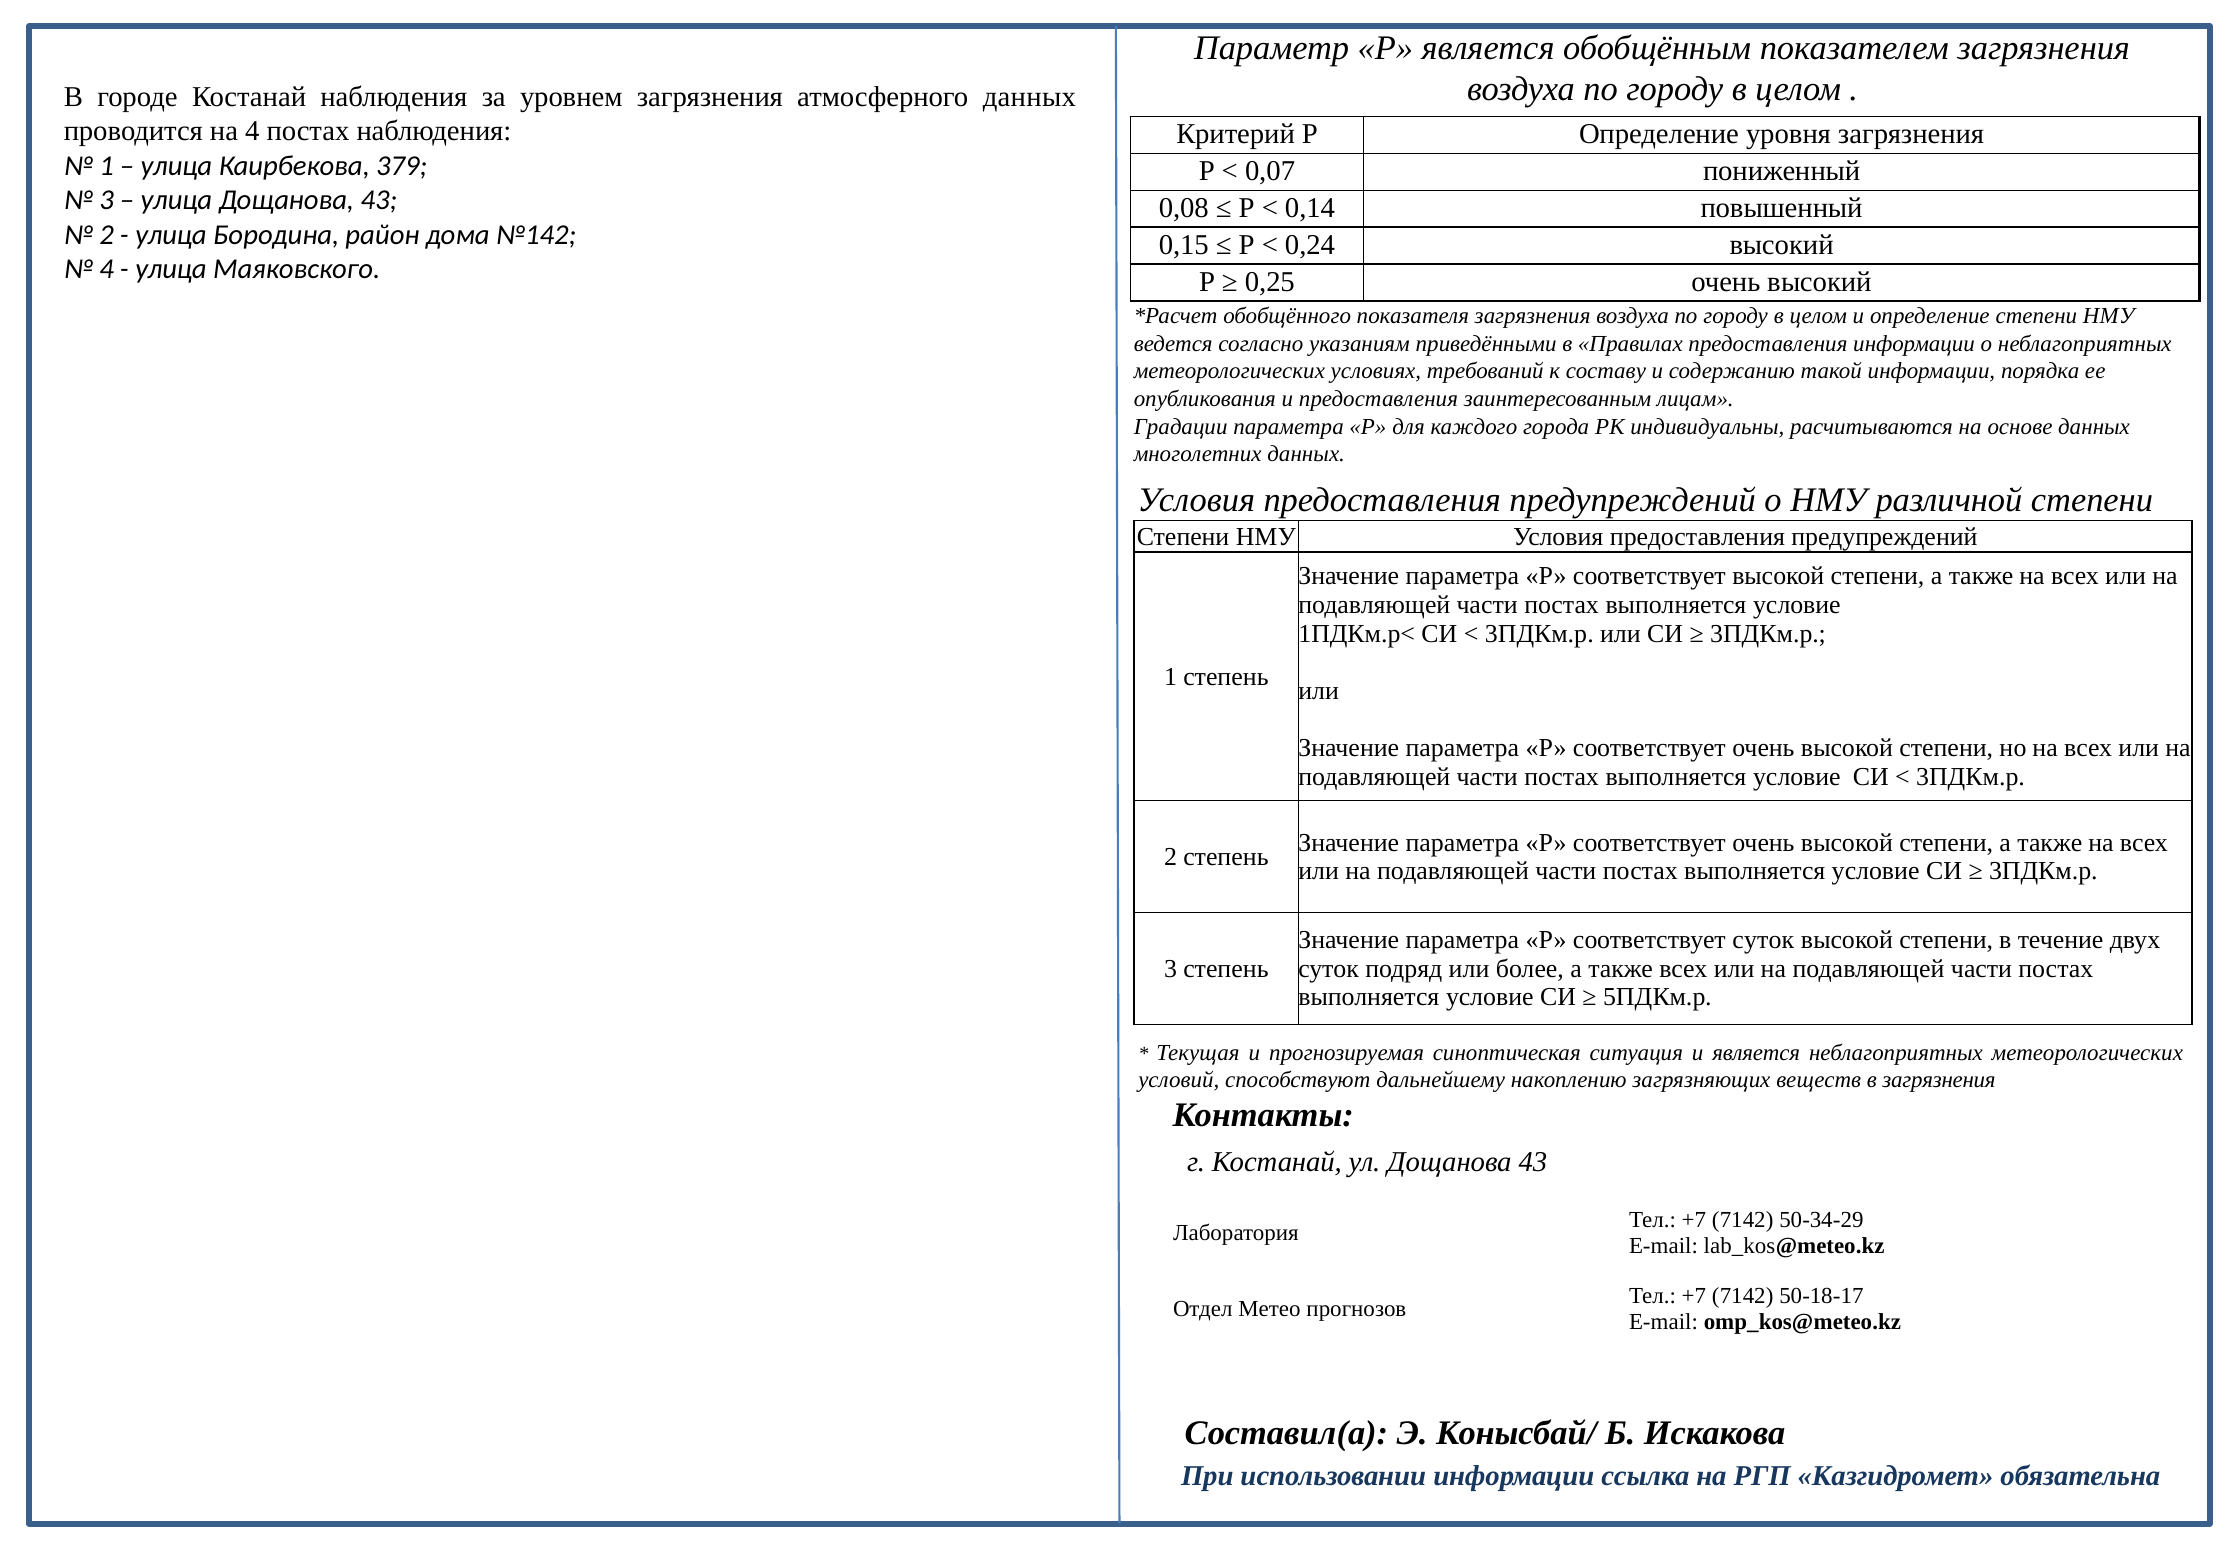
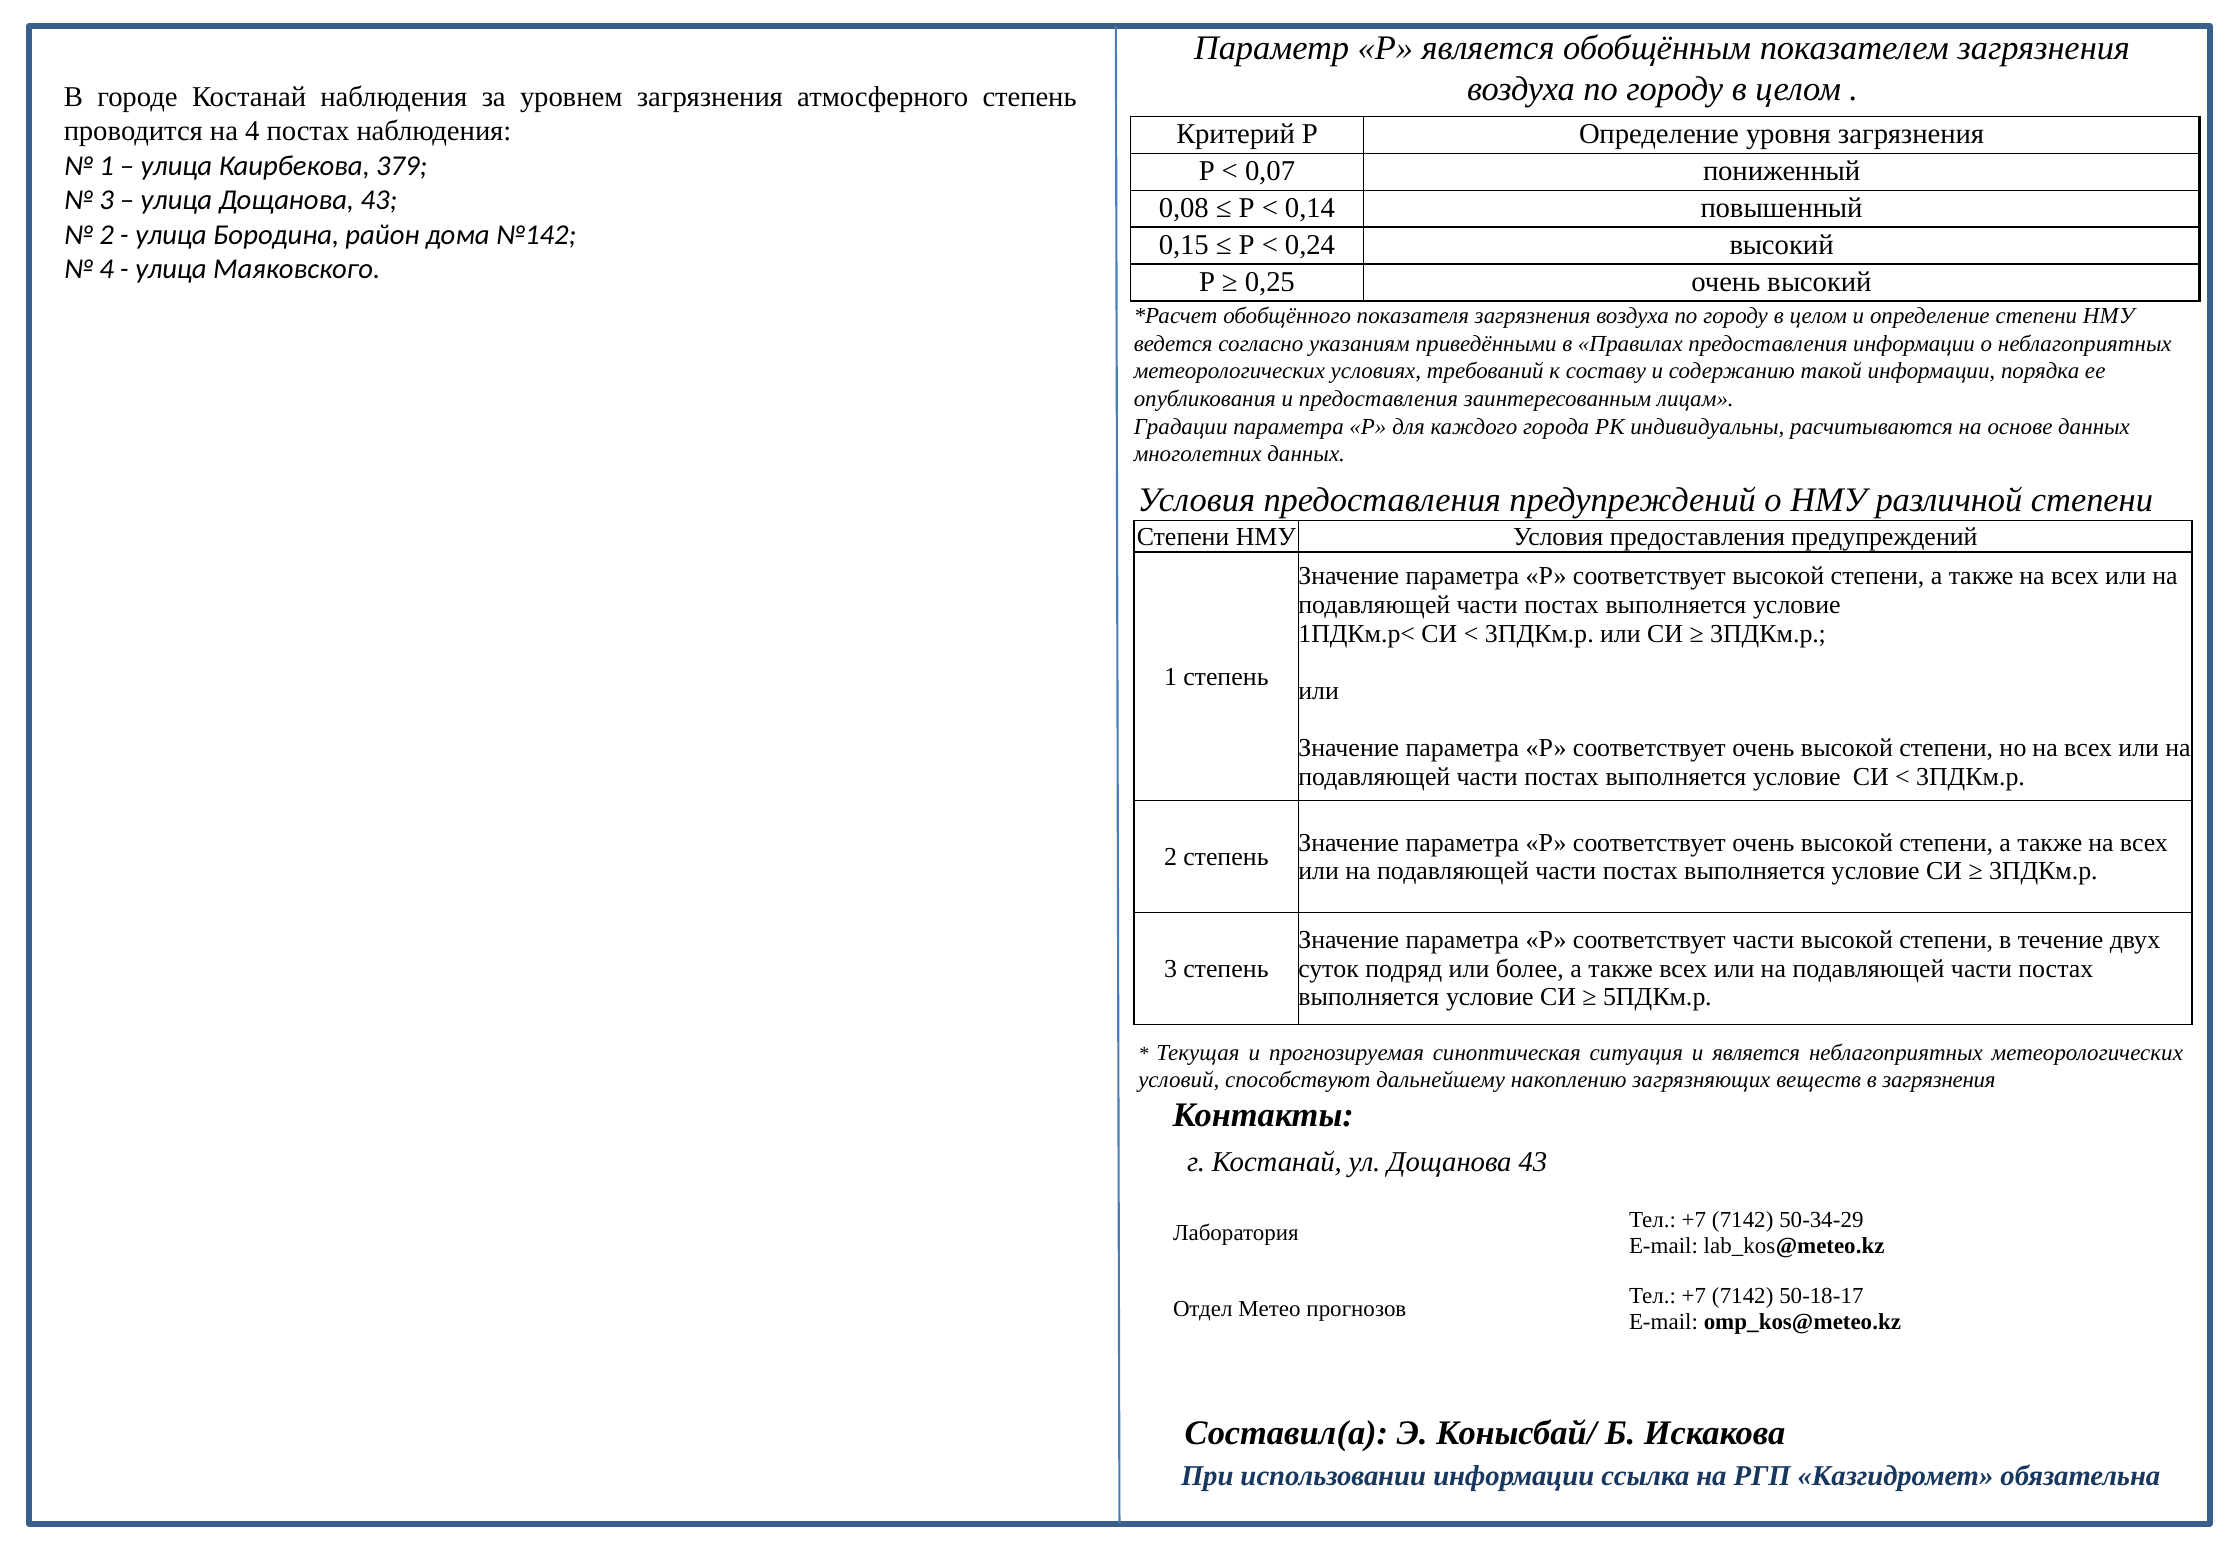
атмосферного данных: данных -> степень
соответствует суток: суток -> части
